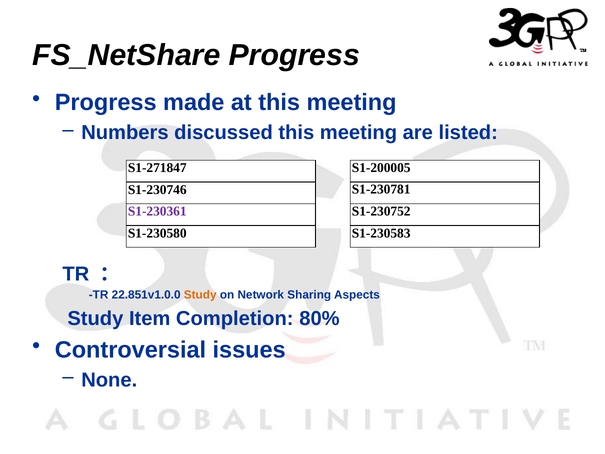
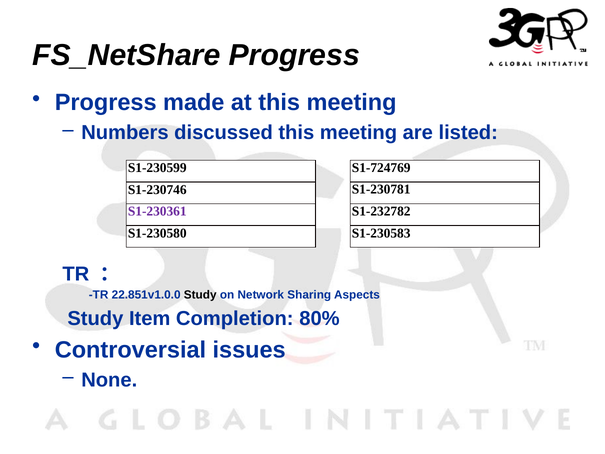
S1-200005: S1-200005 -> S1-724769
S1-271847: S1-271847 -> S1-230599
S1-230752: S1-230752 -> S1-232782
Study at (200, 295) colour: orange -> black
